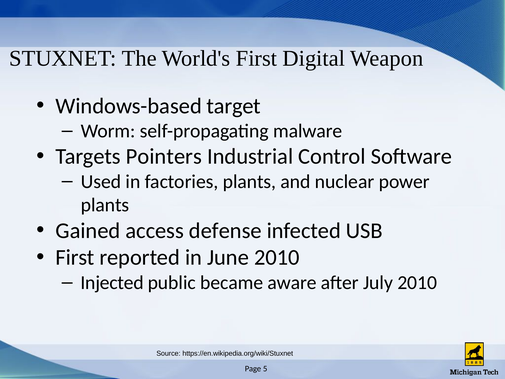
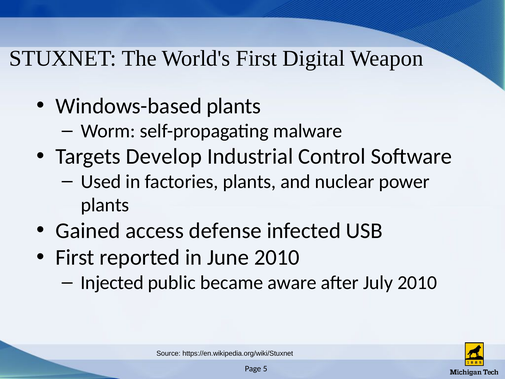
Windows-based target: target -> plants
Pointers: Pointers -> Develop
